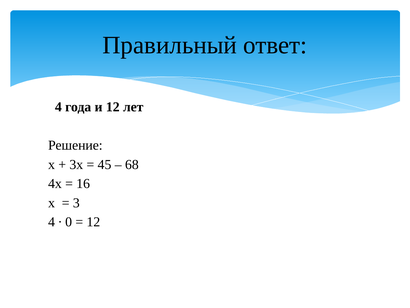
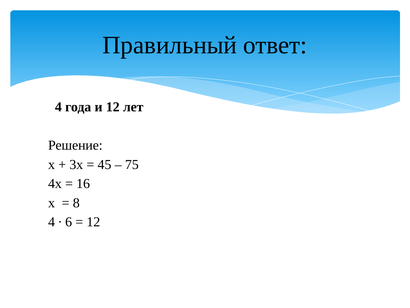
68: 68 -> 75
3: 3 -> 8
0: 0 -> 6
